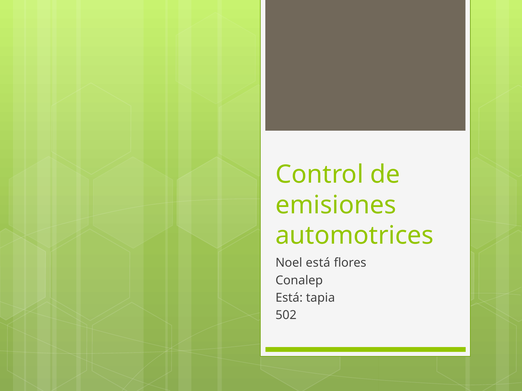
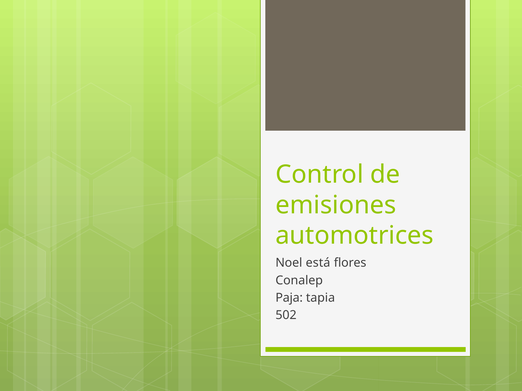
Está at (289, 298): Está -> Paja
